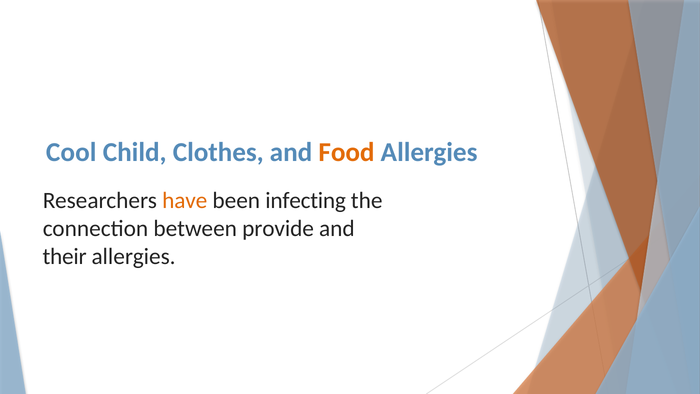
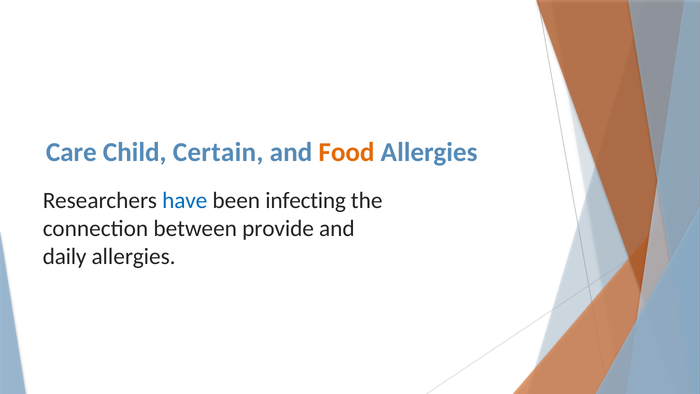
Cool: Cool -> Care
Clothes: Clothes -> Certain
have colour: orange -> blue
their: their -> daily
